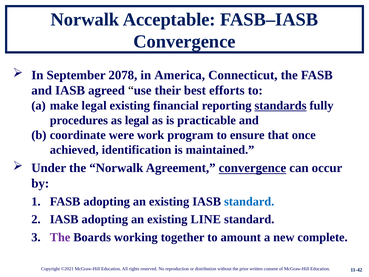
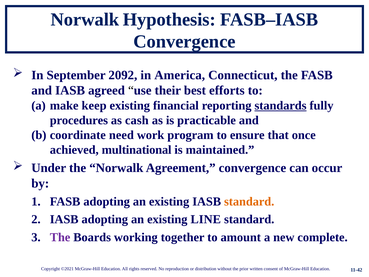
Acceptable: Acceptable -> Hypothesis
2078: 2078 -> 2092
make legal: legal -> keep
as legal: legal -> cash
were: were -> need
identification: identification -> multinational
convergence at (252, 168) underline: present -> none
standard at (249, 201) colour: blue -> orange
